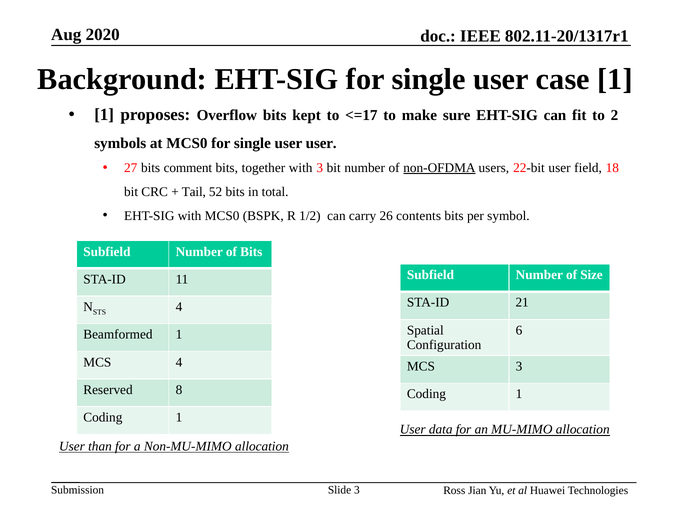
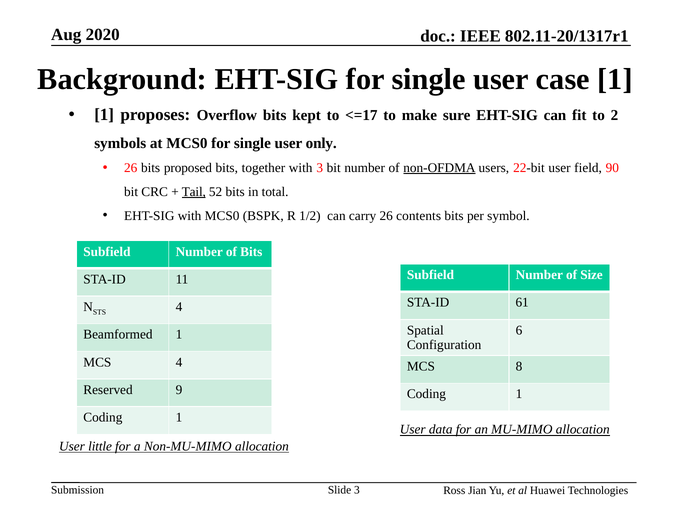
user user: user -> only
27 at (131, 168): 27 -> 26
comment: comment -> proposed
18: 18 -> 90
Tail underline: none -> present
21: 21 -> 61
MCS 3: 3 -> 8
8: 8 -> 9
than: than -> little
